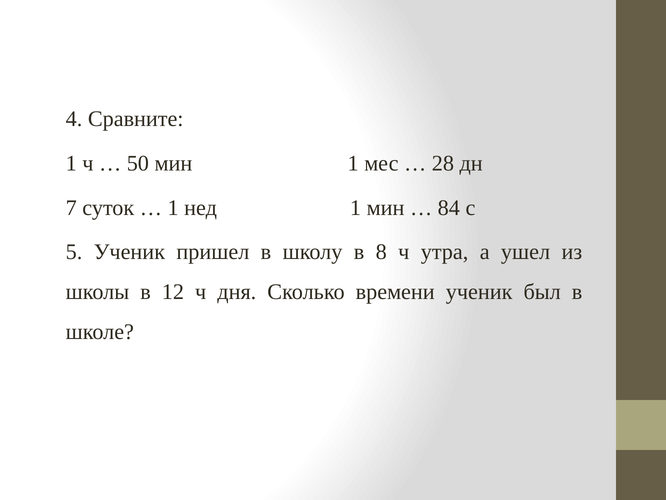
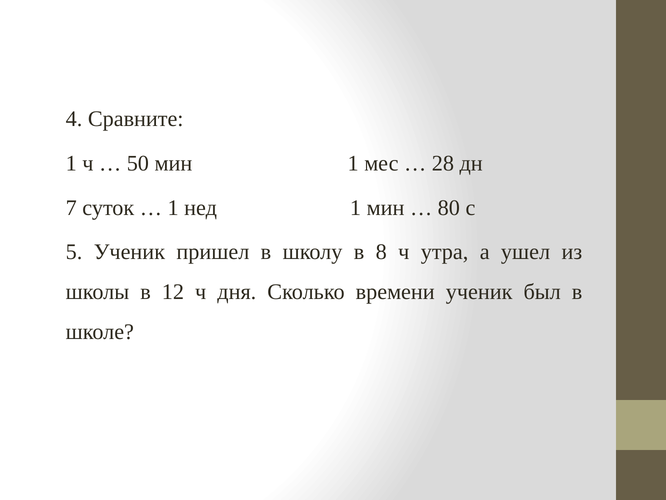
84: 84 -> 80
